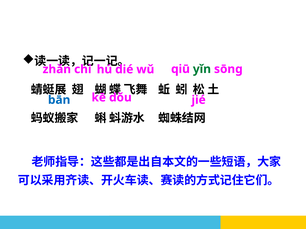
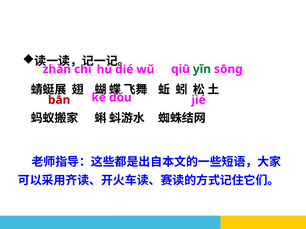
bān colour: blue -> red
